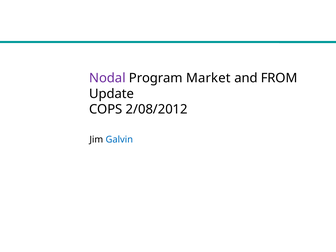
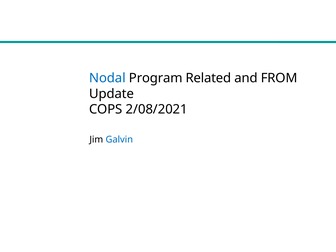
Nodal colour: purple -> blue
Market: Market -> Related
2/08/2012: 2/08/2012 -> 2/08/2021
